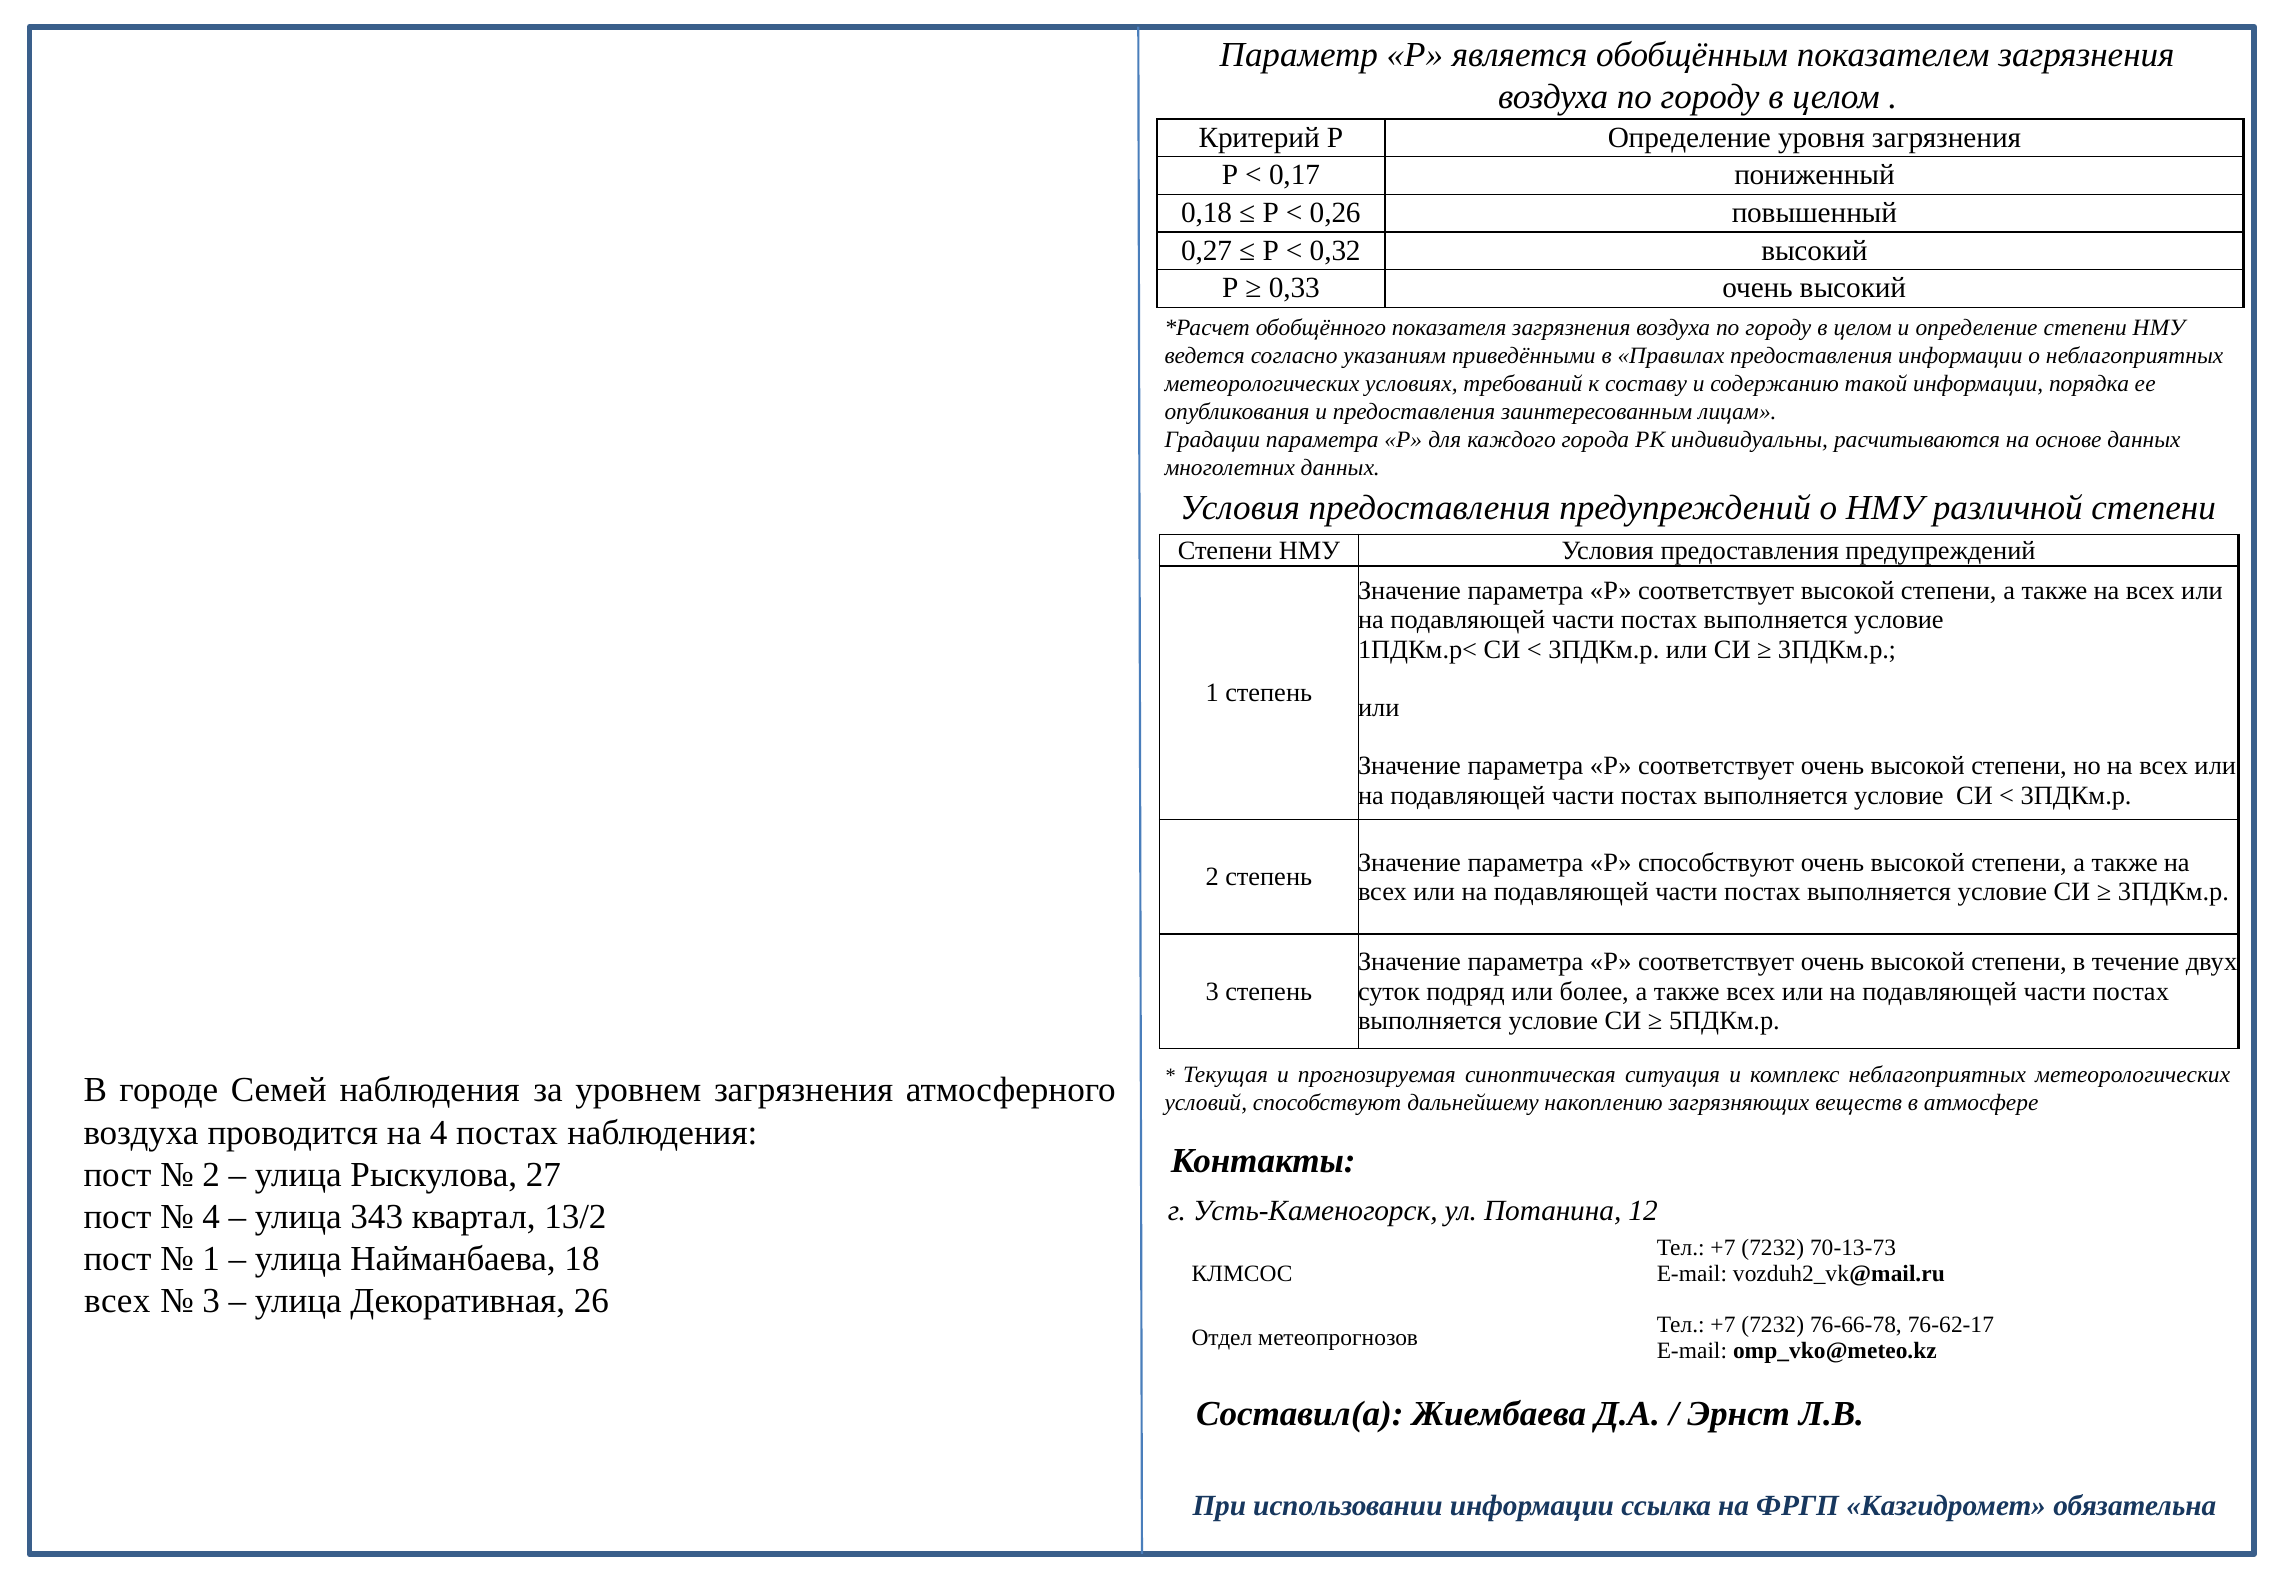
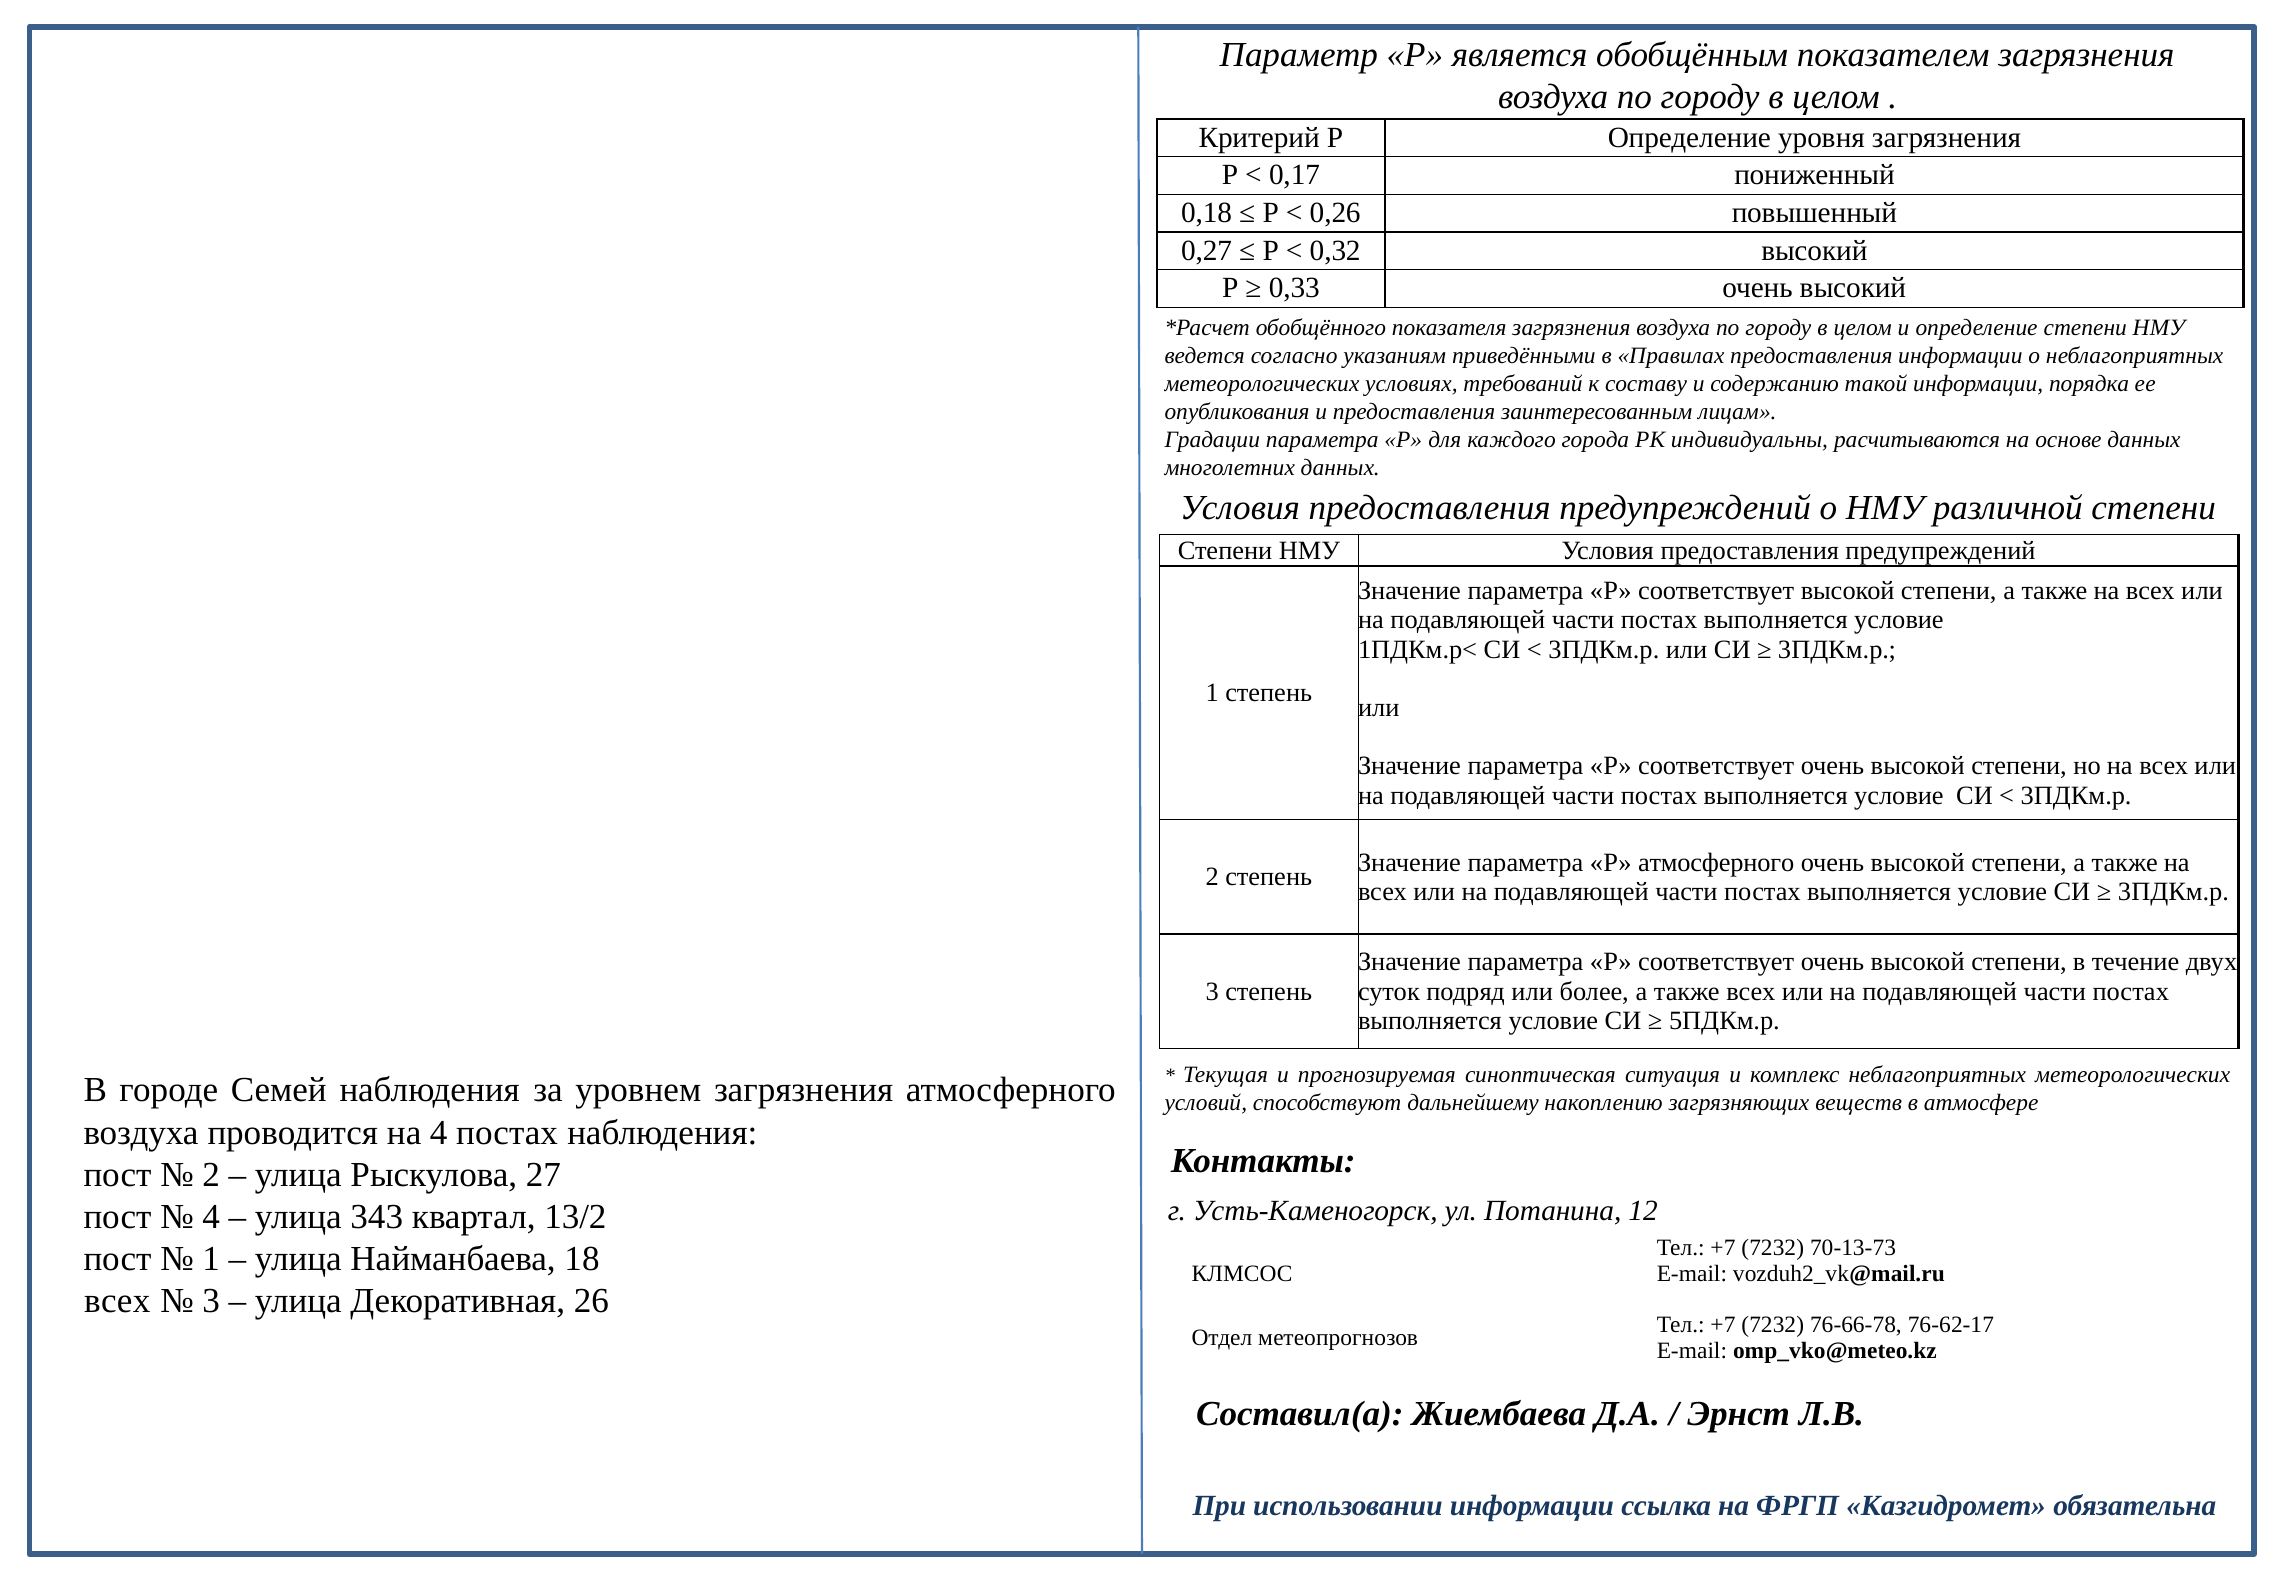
Р способствуют: способствуют -> атмосферного
